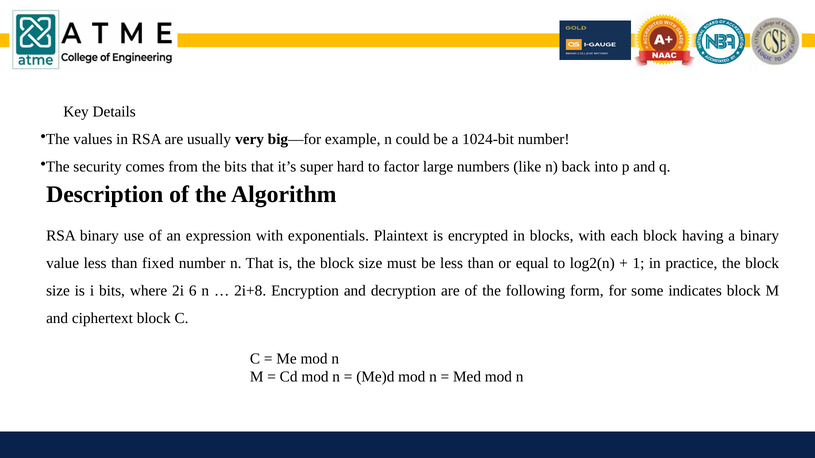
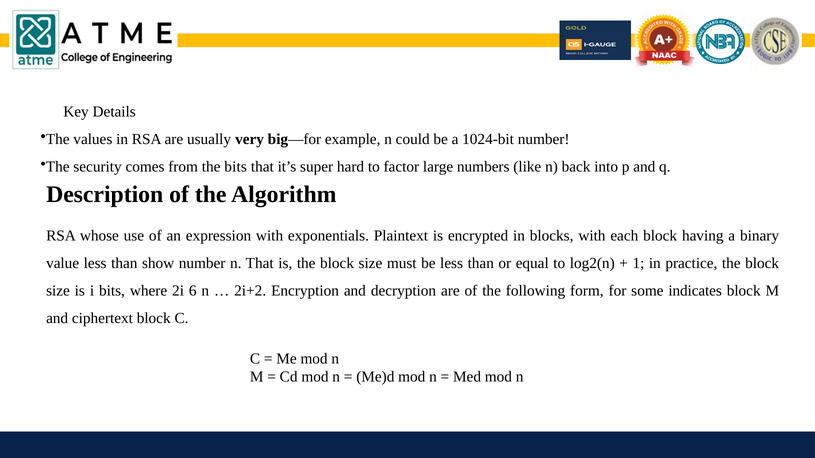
RSA binary: binary -> whose
fixed: fixed -> show
2i+8: 2i+8 -> 2i+2
